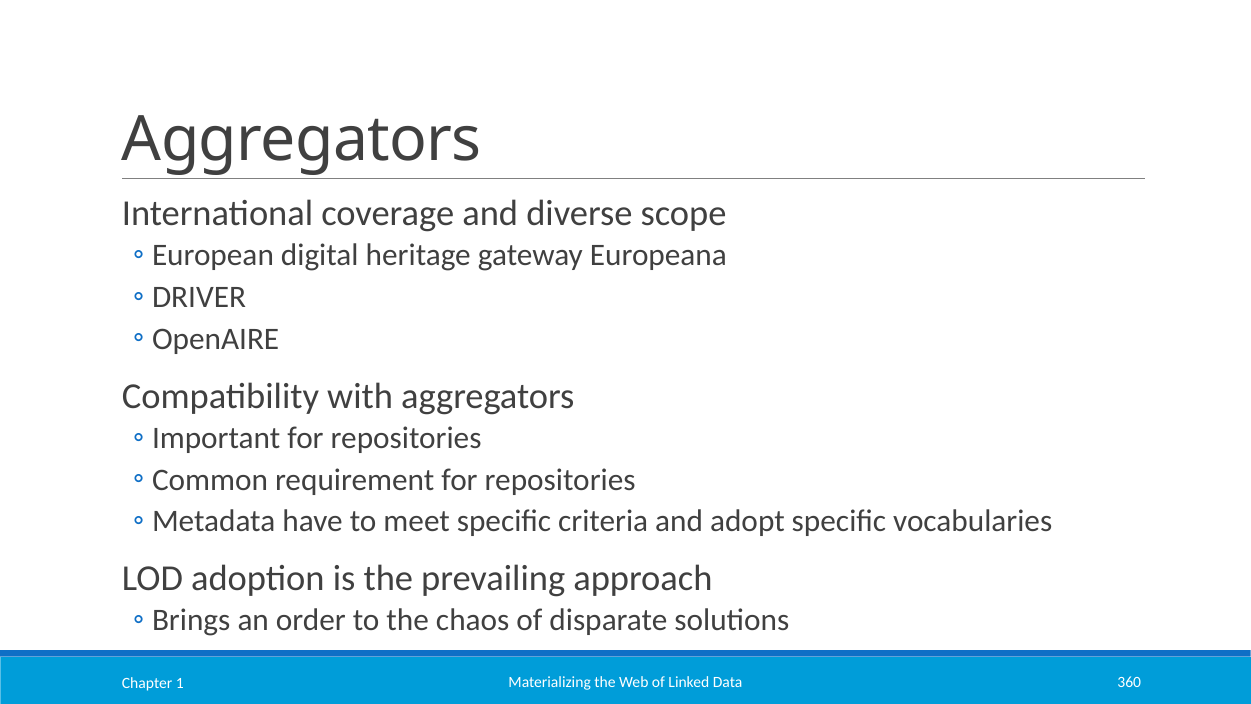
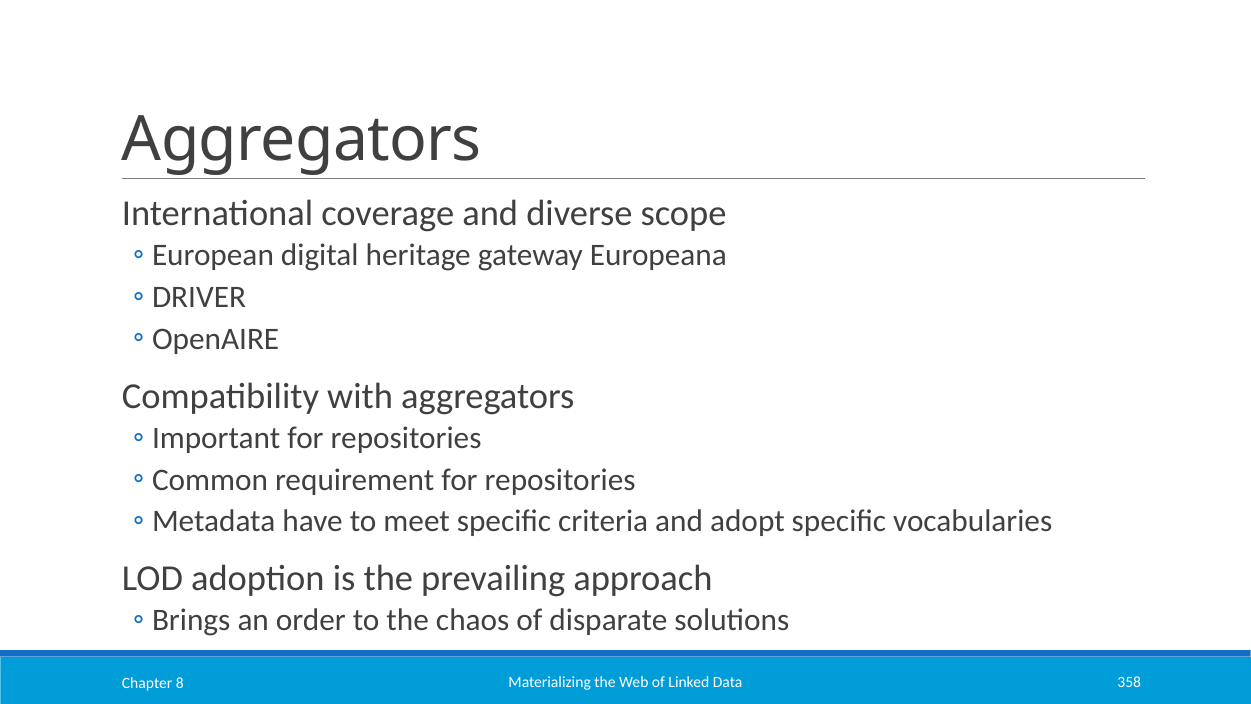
360: 360 -> 358
1: 1 -> 8
